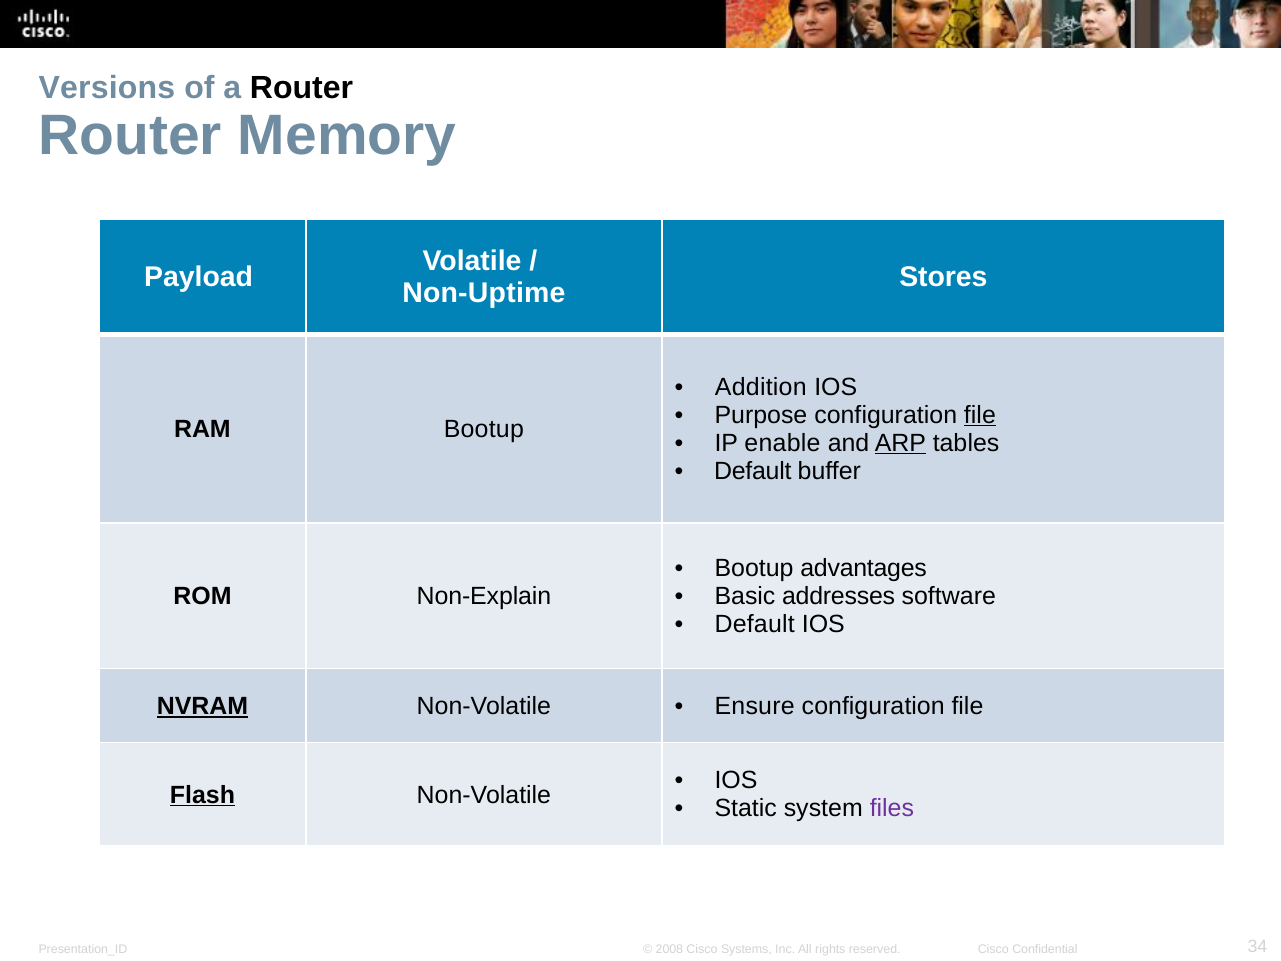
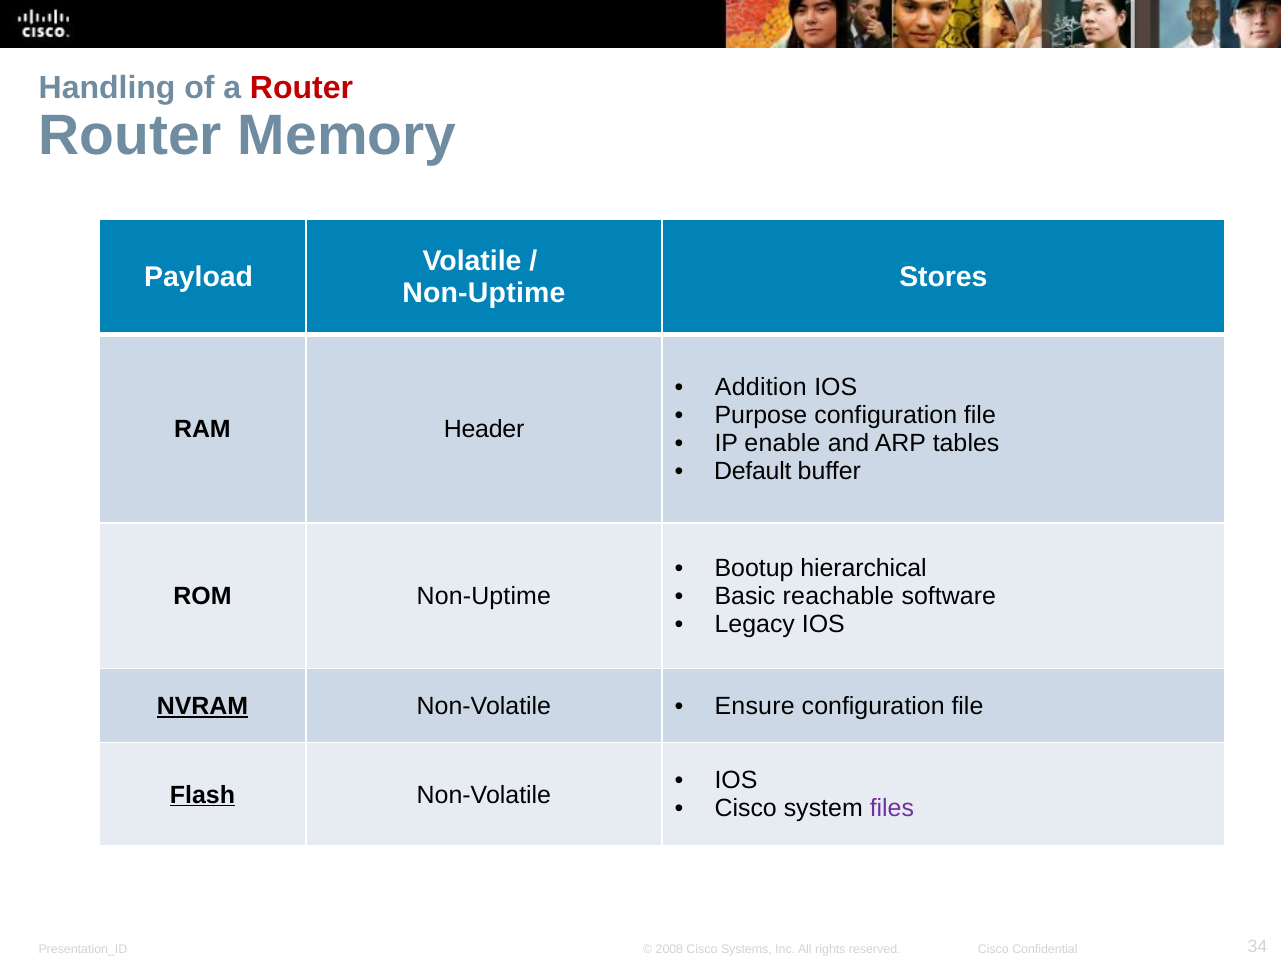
Versions: Versions -> Handling
Router at (302, 88) colour: black -> red
file at (980, 415) underline: present -> none
RAM Bootup: Bootup -> Header
ARP underline: present -> none
advantages: advantages -> hierarchical
ROM Non-Explain: Non-Explain -> Non-Uptime
addresses: addresses -> reachable
Default at (755, 624): Default -> Legacy
Static at (746, 809): Static -> Cisco
